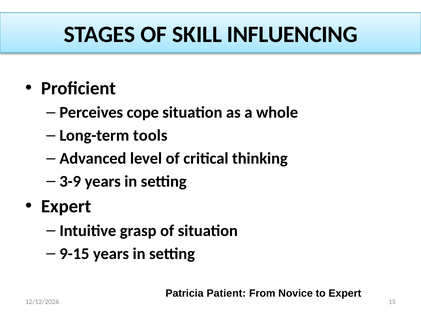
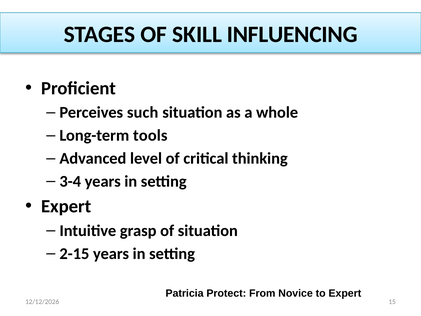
cope: cope -> such
3-9: 3-9 -> 3-4
9-15: 9-15 -> 2-15
Patient: Patient -> Protect
